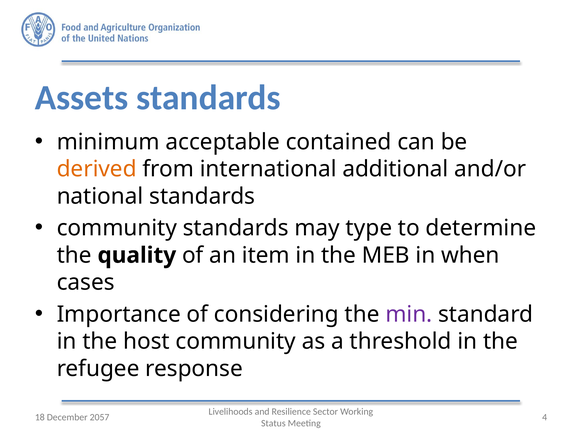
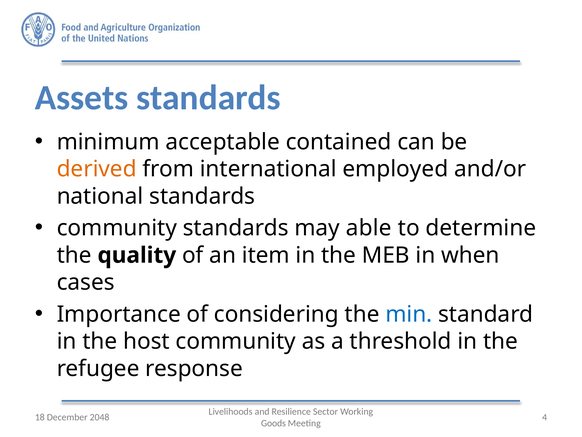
additional: additional -> employed
type: type -> able
min colour: purple -> blue
2057: 2057 -> 2048
Status: Status -> Goods
